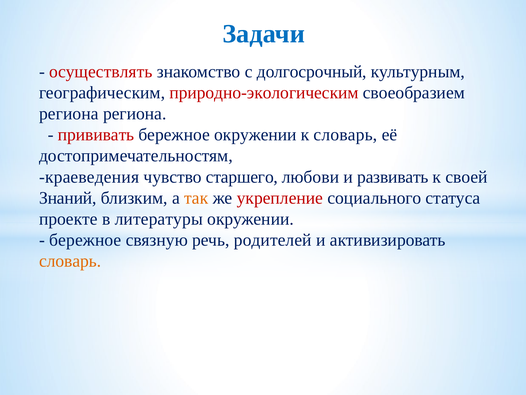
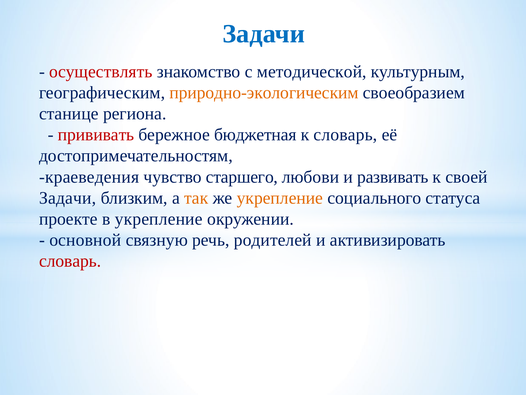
долгосрочный: долгосрочный -> методической
природно-экологическим colour: red -> orange
региона at (69, 114): региона -> станице
бережное окружении: окружении -> бюджетная
Знаний at (68, 198): Знаний -> Задачи
укрепление at (280, 198) colour: red -> orange
в литературы: литературы -> укрепление
бережное at (85, 240): бережное -> основной
словарь at (70, 261) colour: orange -> red
